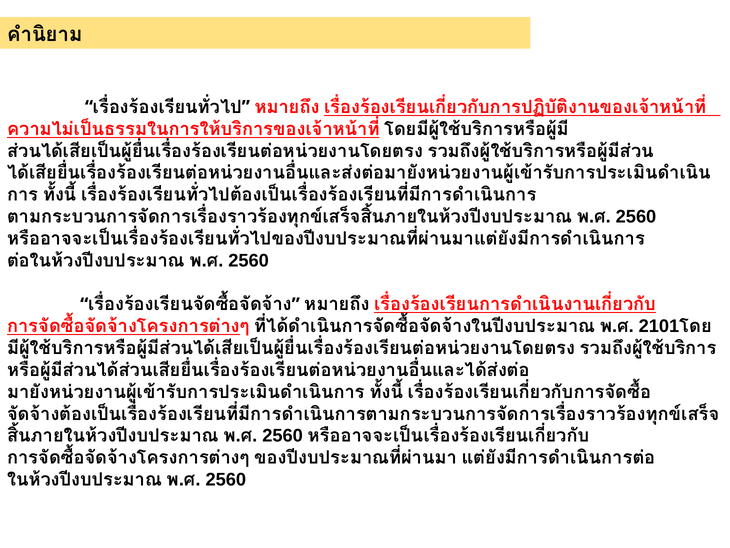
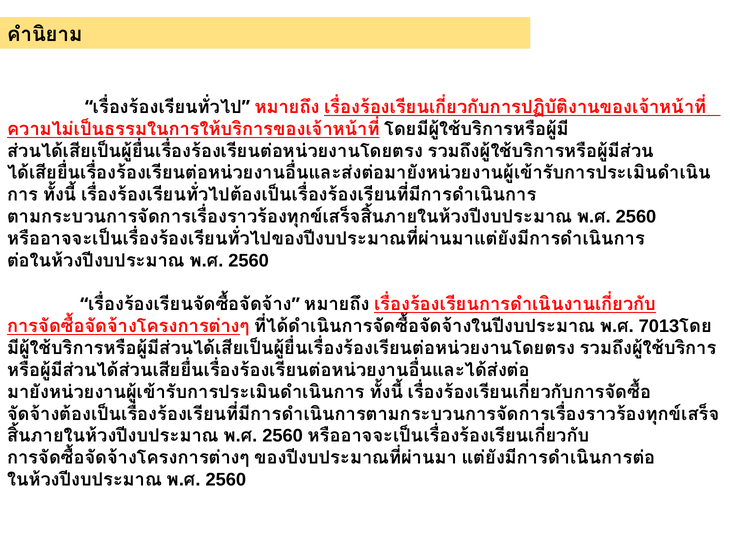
2101: 2101 -> 7013
